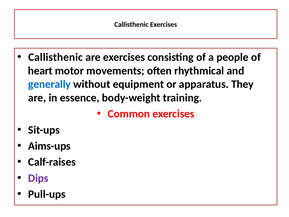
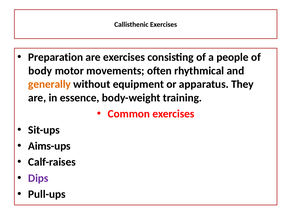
Callisthenic at (56, 57): Callisthenic -> Preparation
heart: heart -> body
generally colour: blue -> orange
